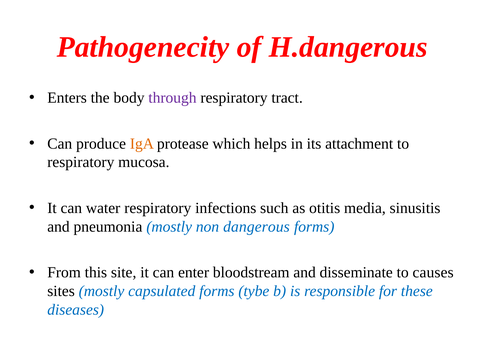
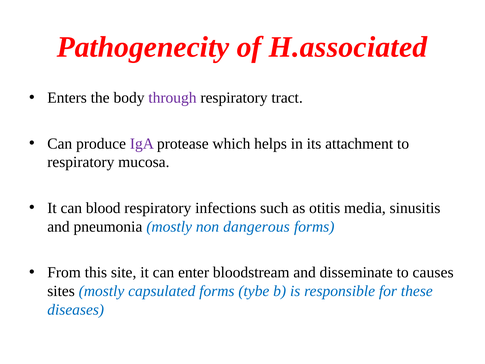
H.dangerous: H.dangerous -> H.associated
IgA colour: orange -> purple
water: water -> blood
